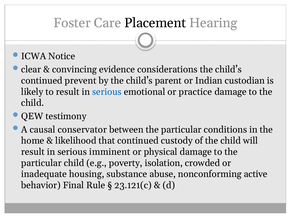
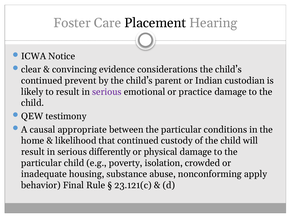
serious at (107, 92) colour: blue -> purple
conservator: conservator -> appropriate
imminent: imminent -> differently
active: active -> apply
